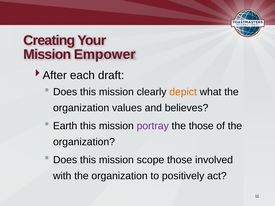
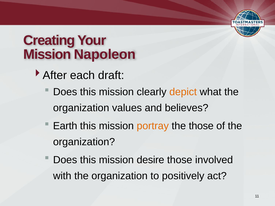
Empower: Empower -> Napoleon
portray colour: purple -> orange
scope: scope -> desire
